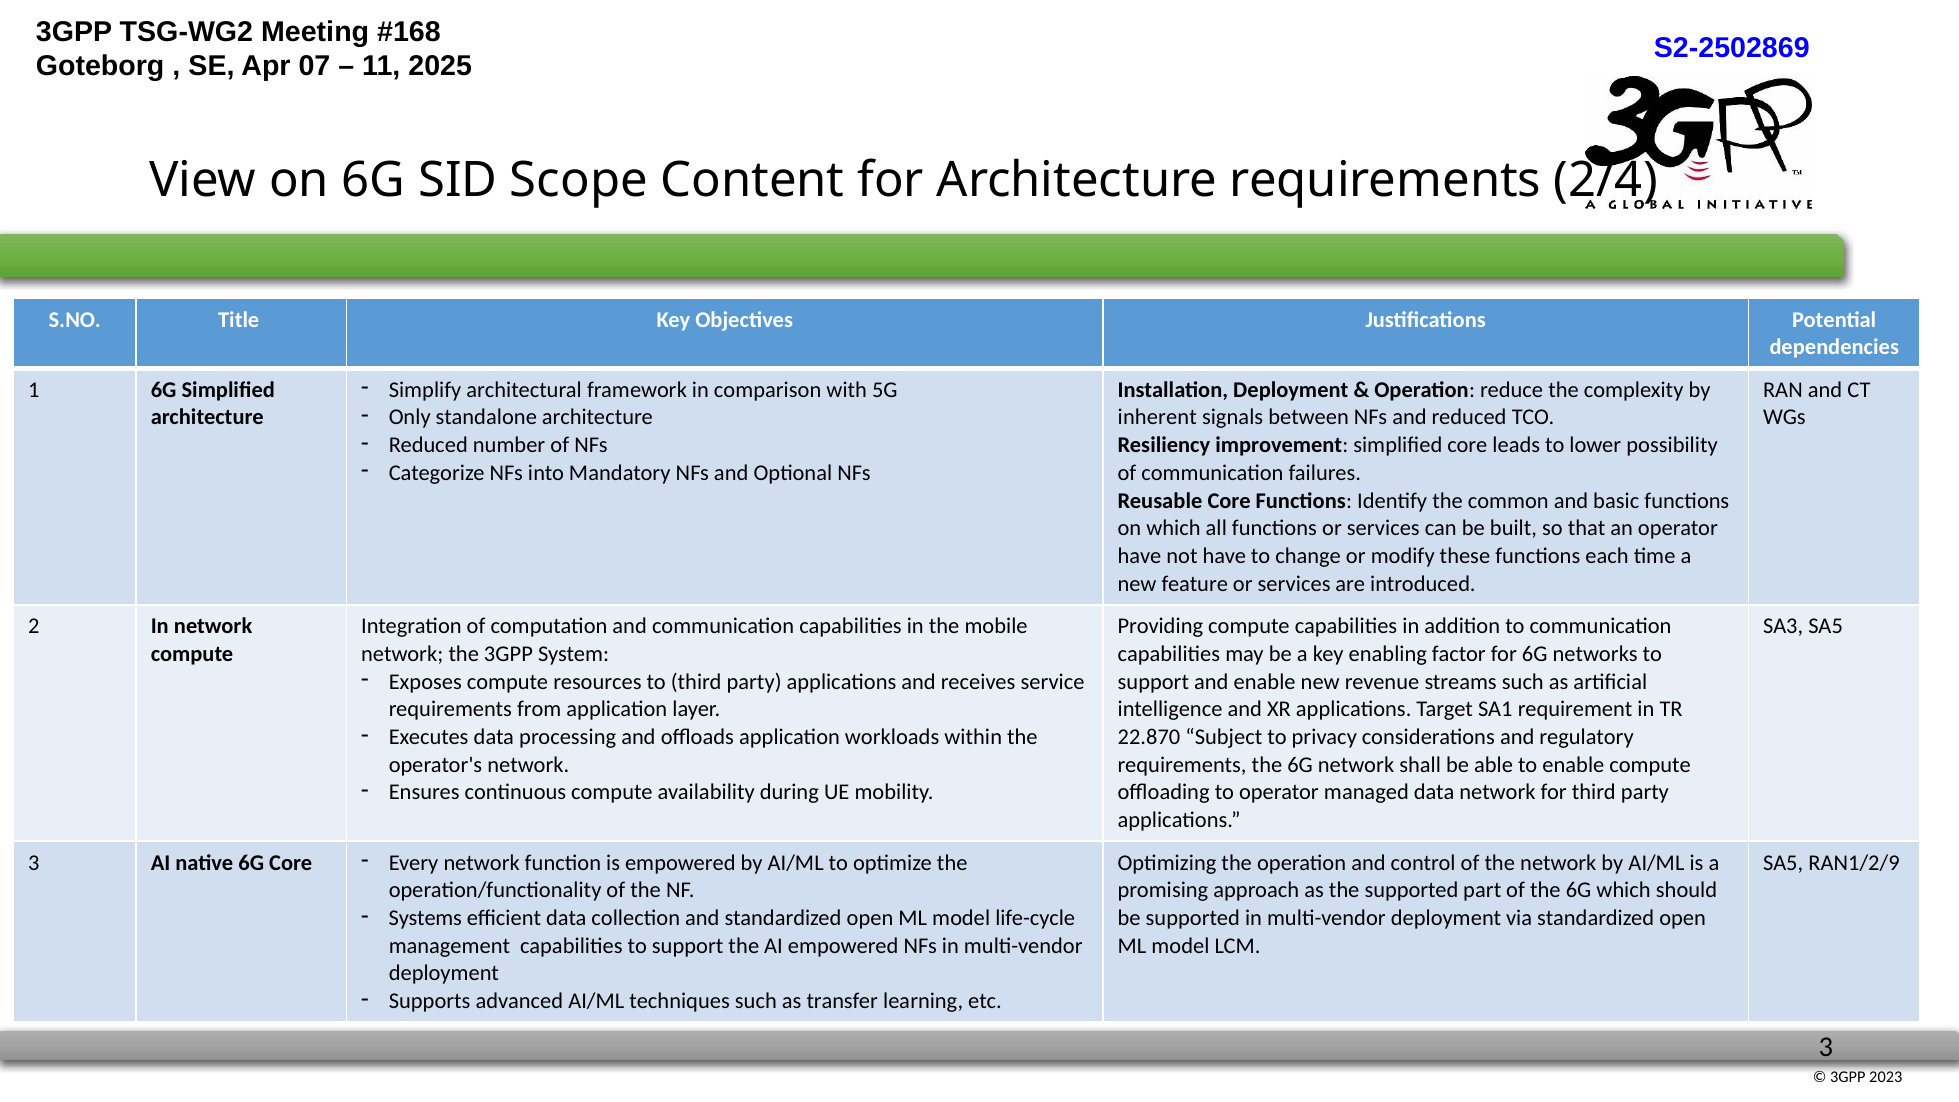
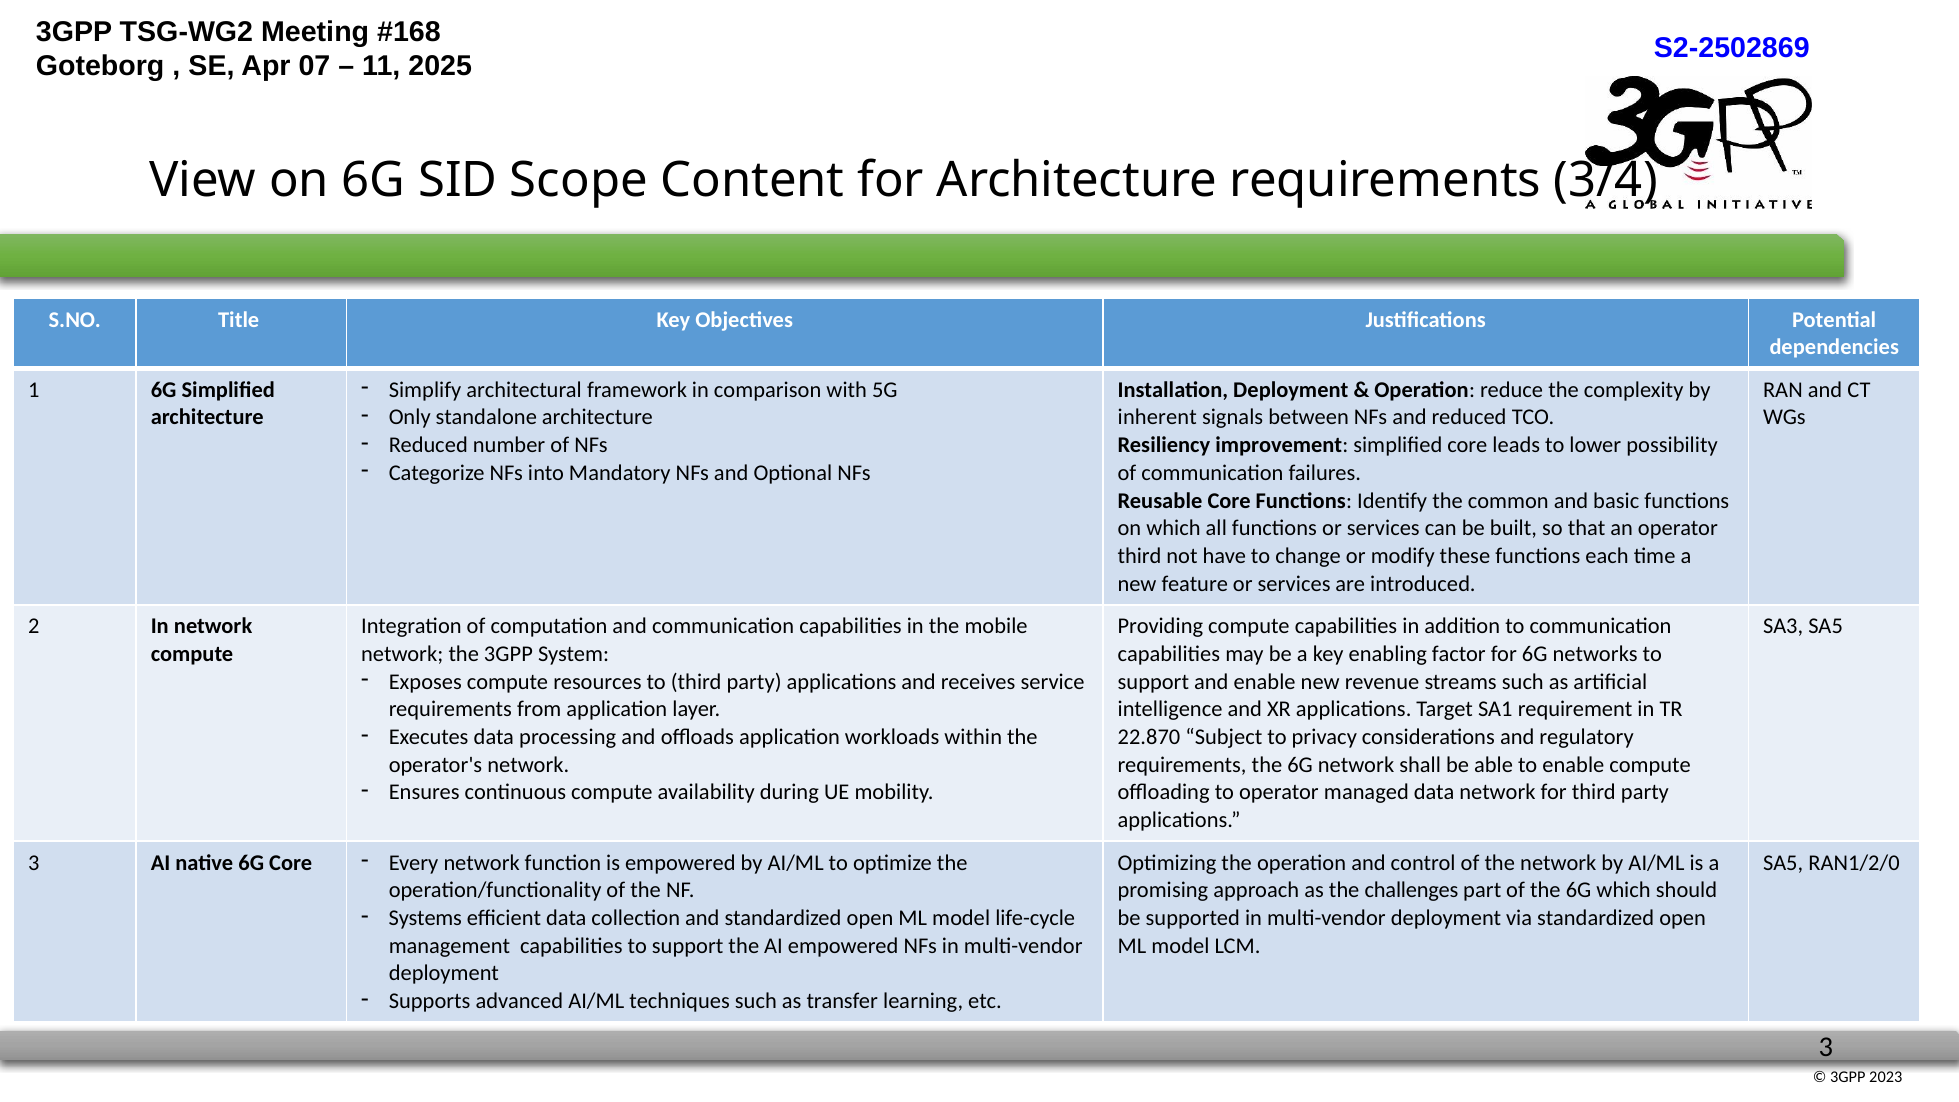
2/4: 2/4 -> 3/4
have at (1140, 556): have -> third
RAN1/2/9: RAN1/2/9 -> RAN1/2/0
the supported: supported -> challenges
